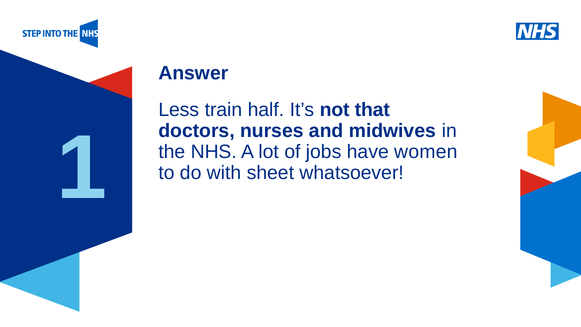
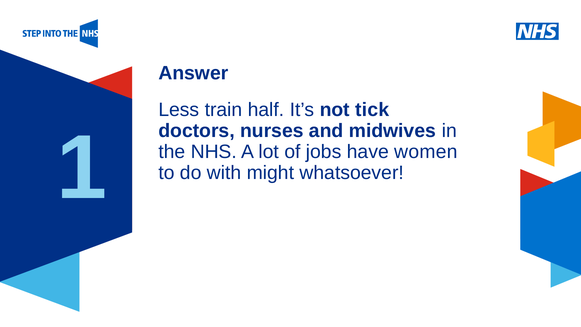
that: that -> tick
sheet: sheet -> might
